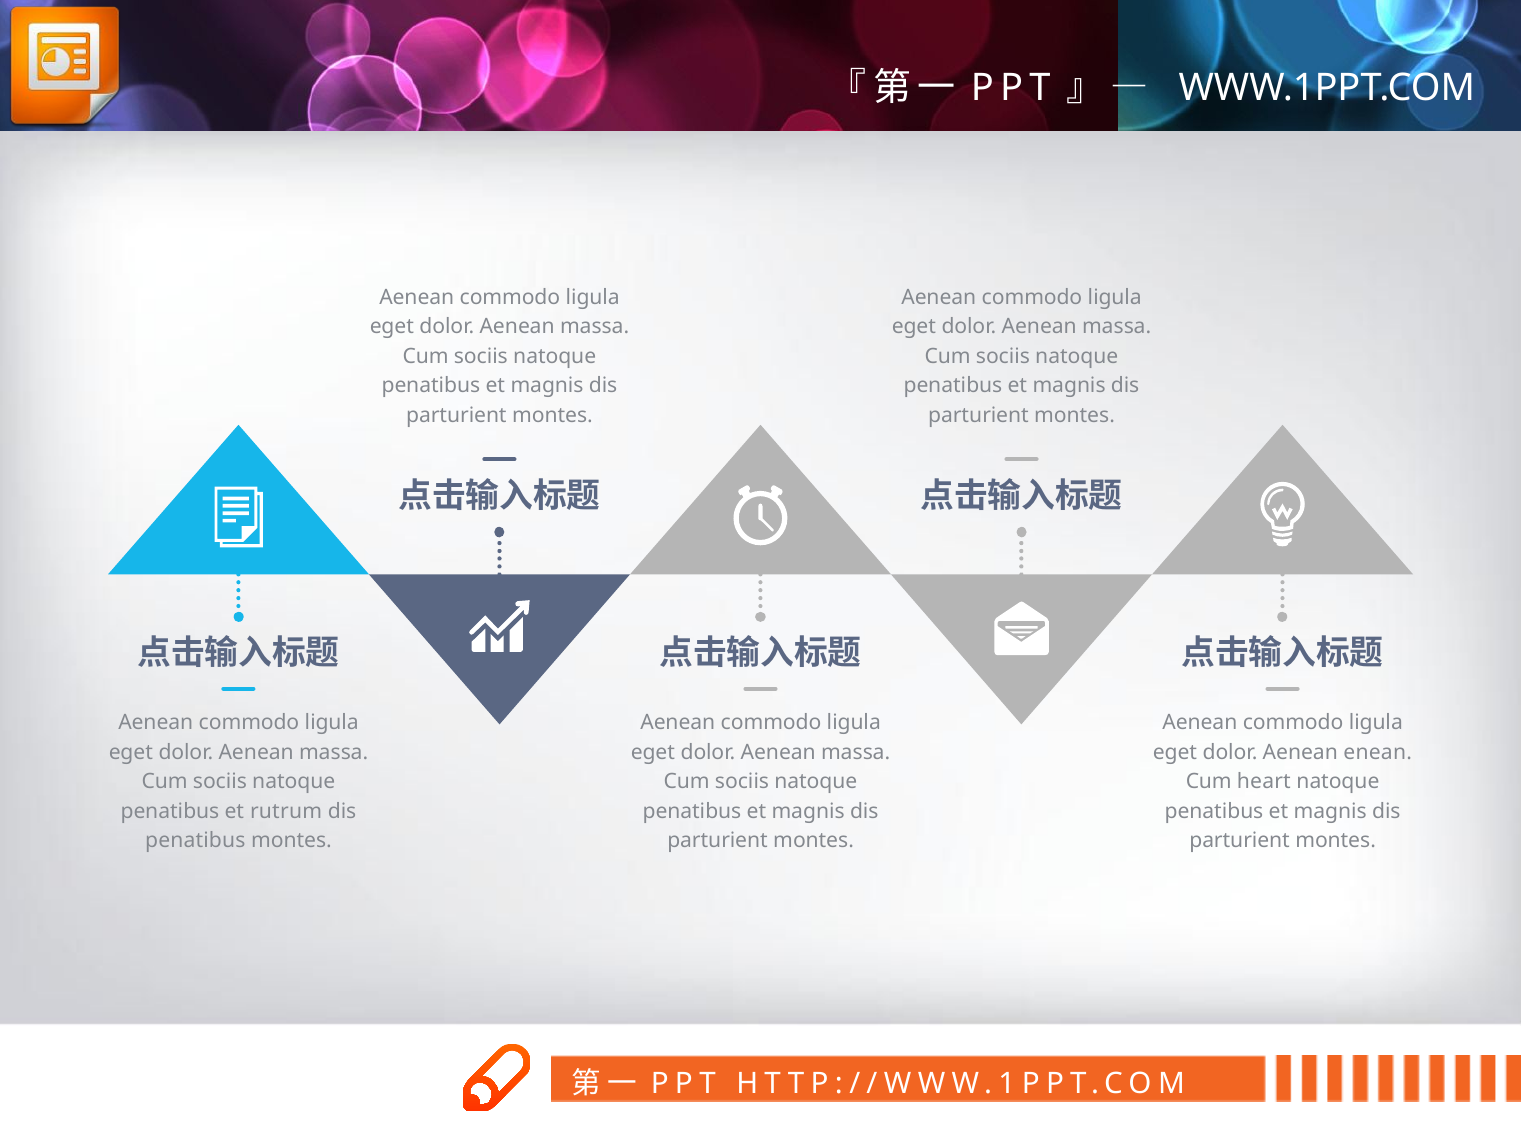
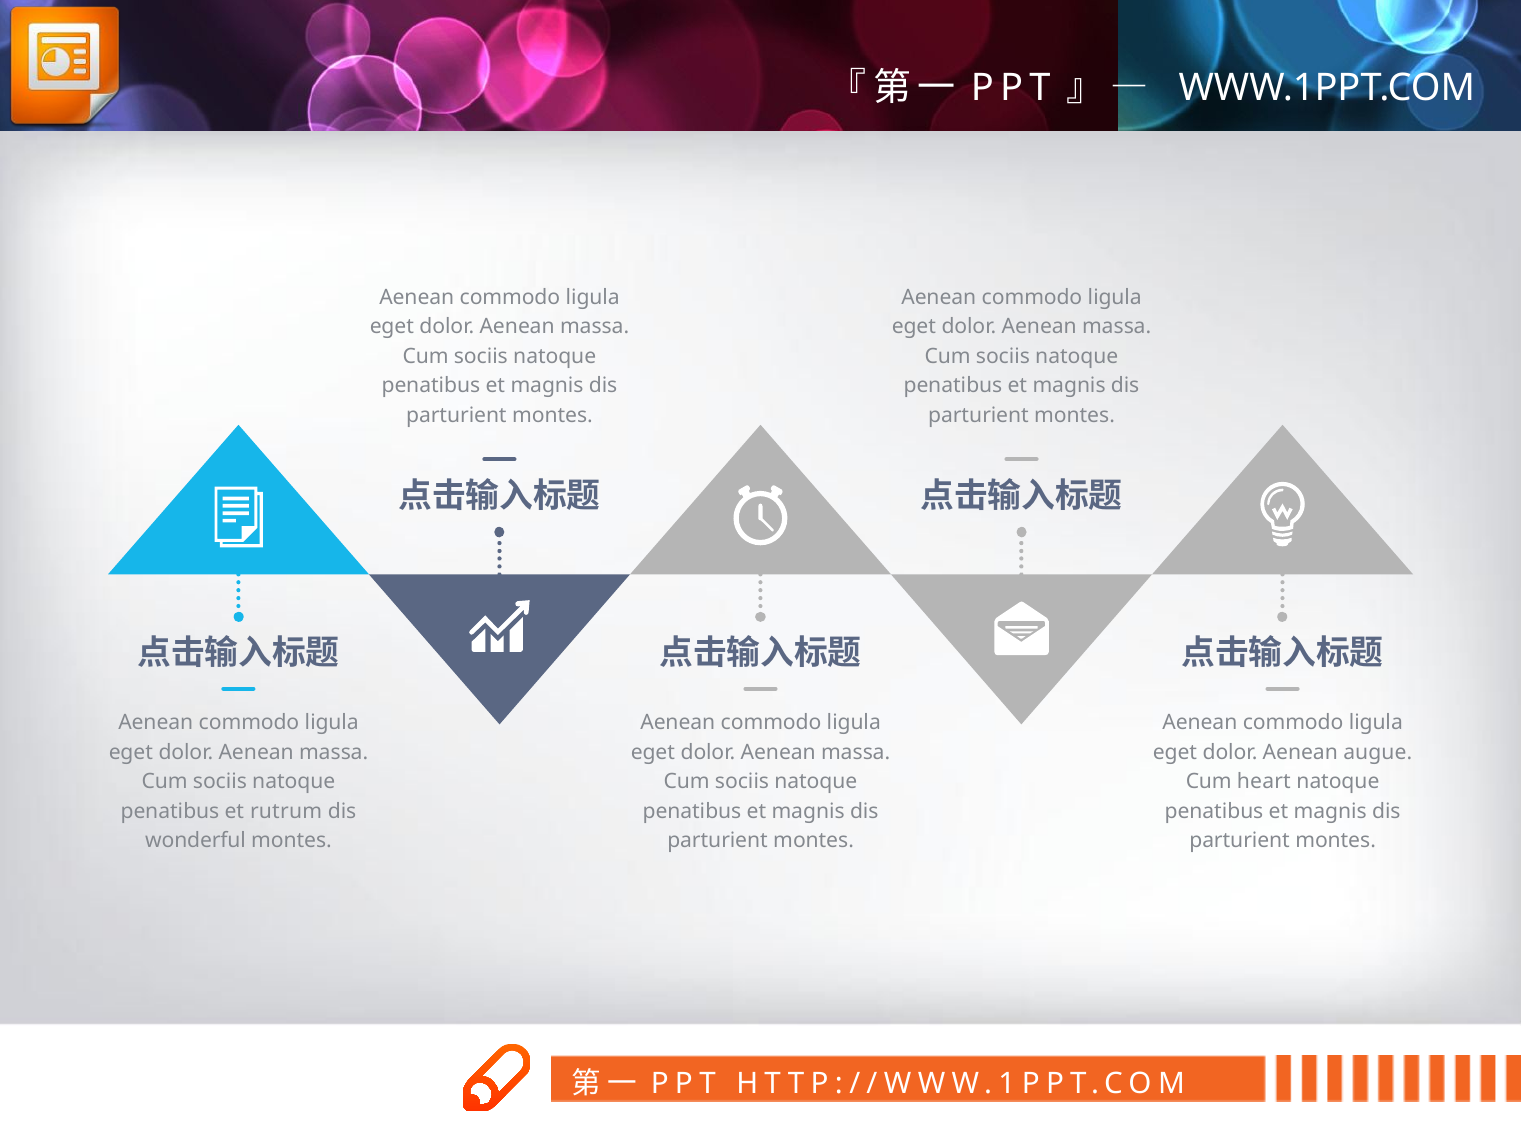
enean: enean -> augue
penatibus at (195, 841): penatibus -> wonderful
